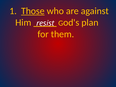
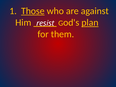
plan underline: none -> present
